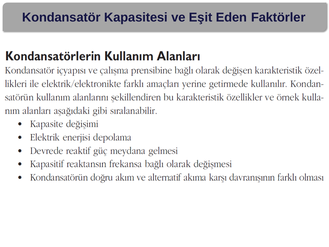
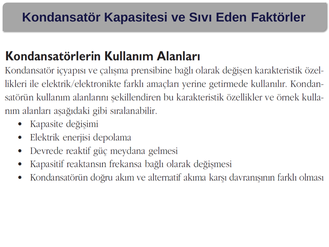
Eşit: Eşit -> Sıvı
